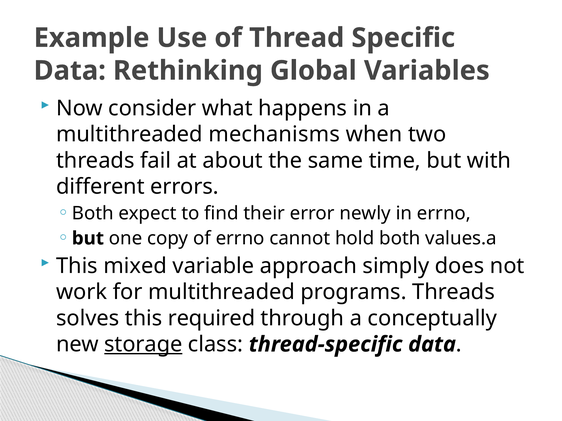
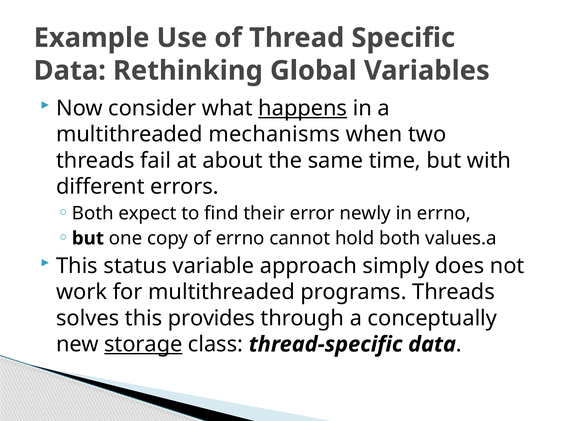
happens underline: none -> present
mixed: mixed -> status
required: required -> provides
